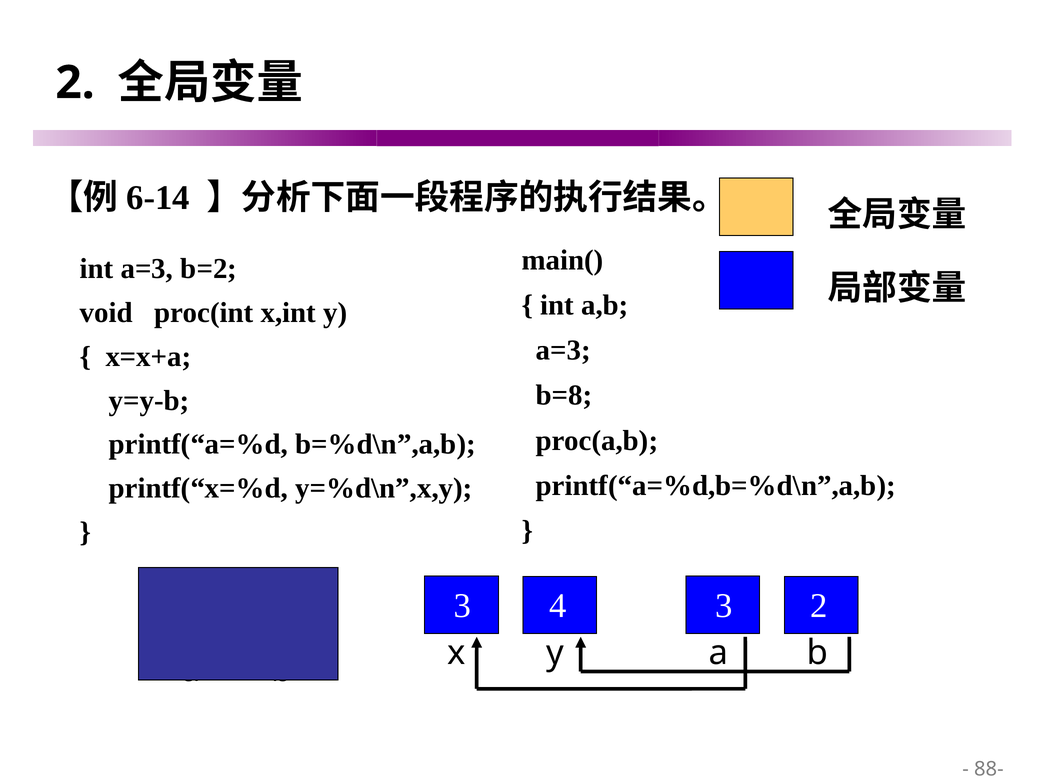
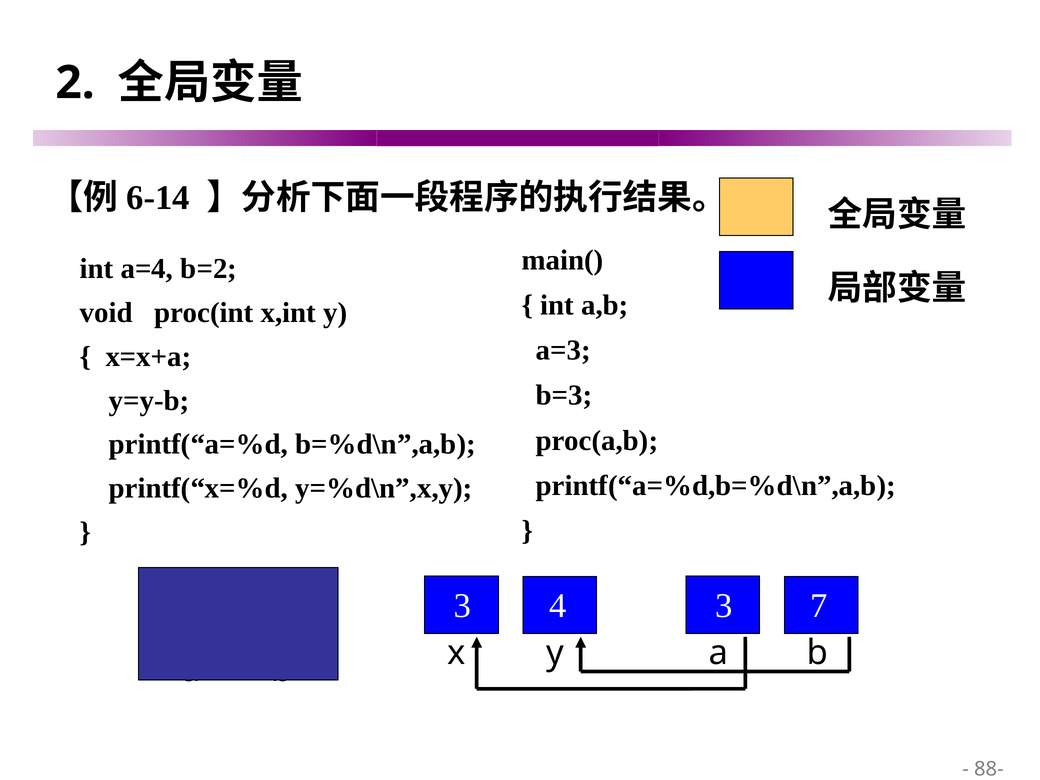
int a=3: a=3 -> a=4
b=8: b=8 -> b=3
3 2: 2 -> 7
